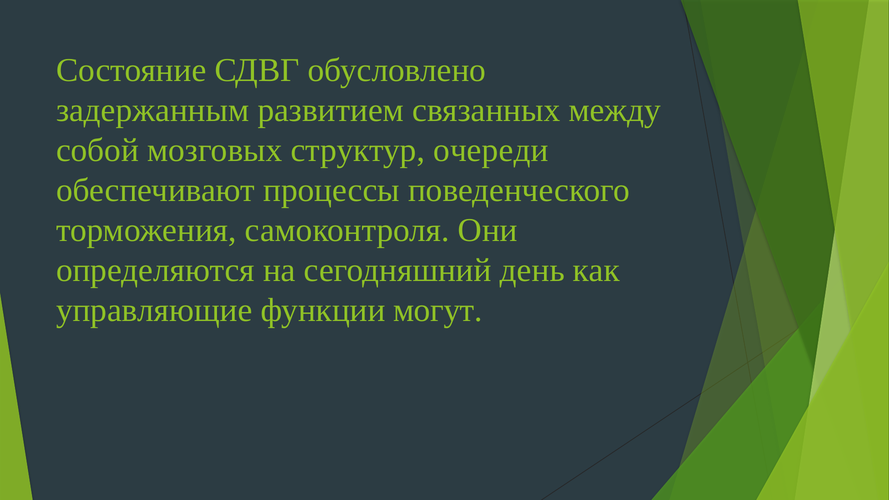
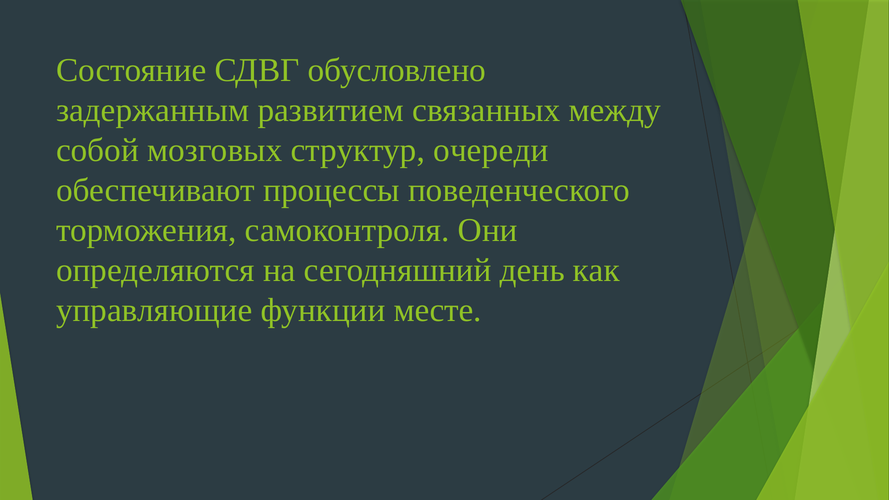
могут: могут -> месте
